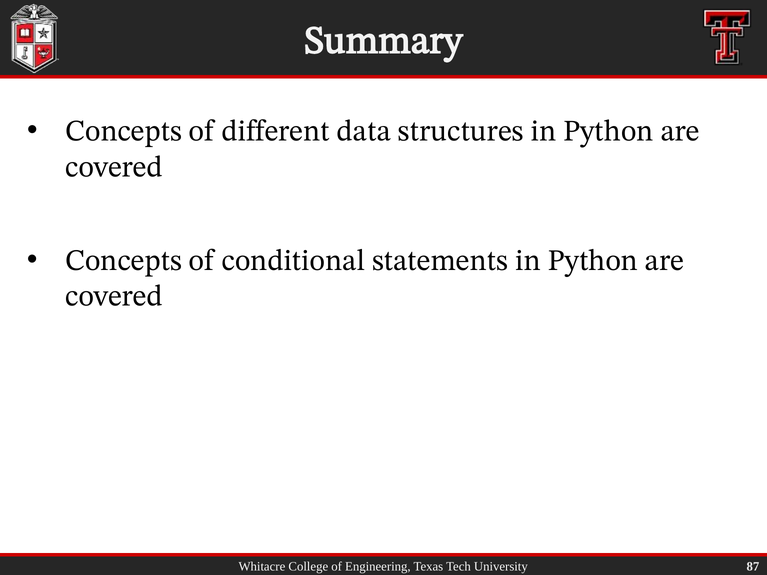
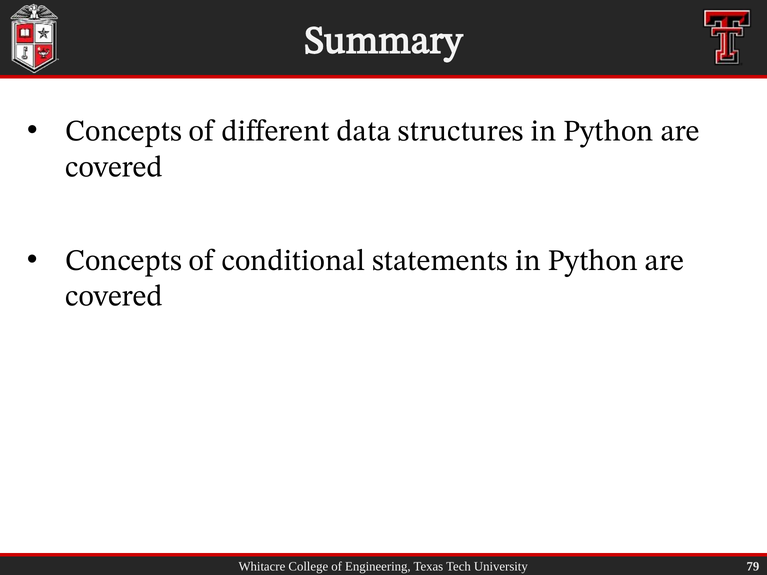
87: 87 -> 79
